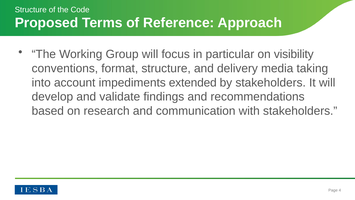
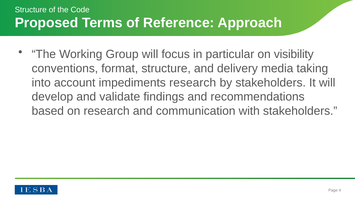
impediments extended: extended -> research
